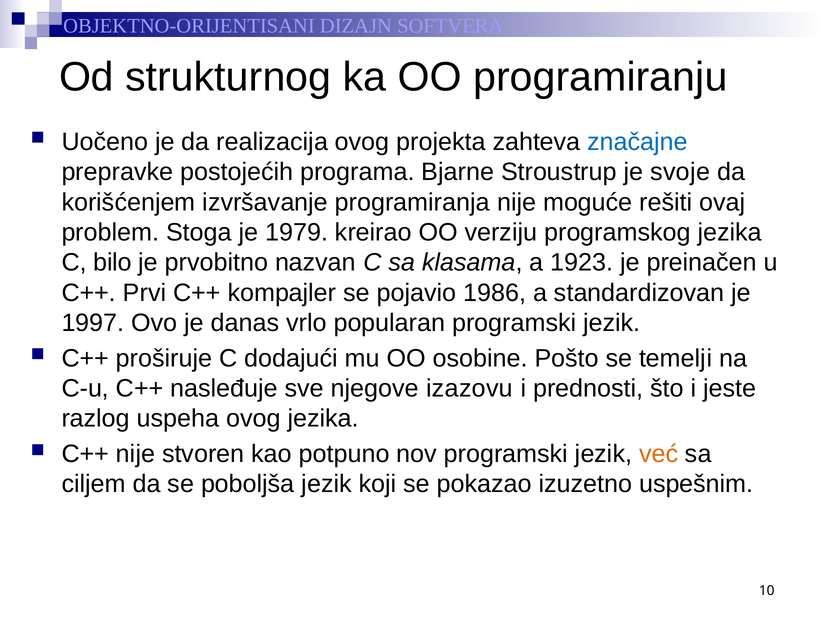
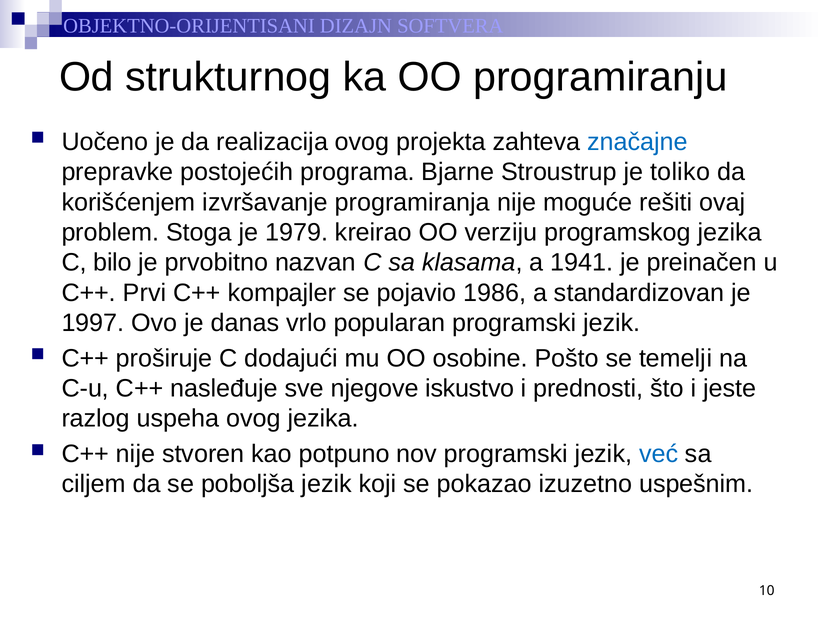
svoje: svoje -> toliko
1923: 1923 -> 1941
izazovu: izazovu -> iskustvo
već colour: orange -> blue
